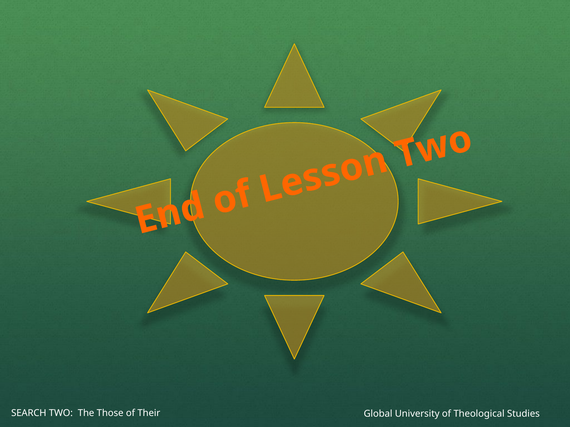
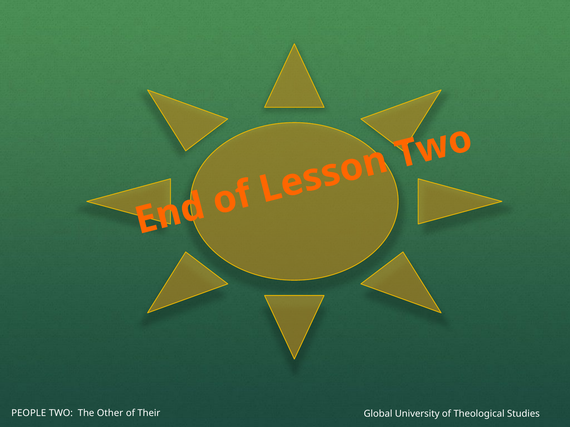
SEARCH: SEARCH -> PEOPLE
Those: Those -> Other
